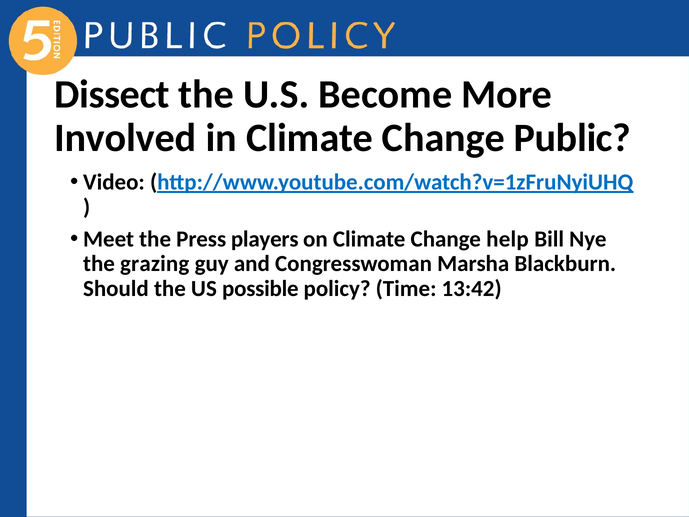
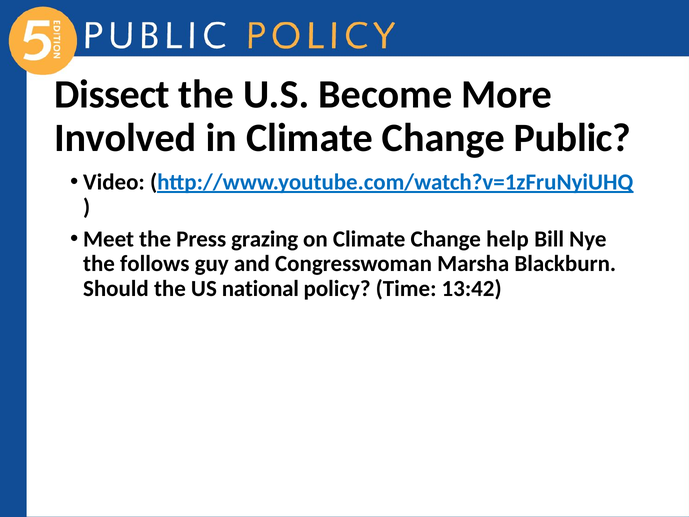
players: players -> grazing
grazing: grazing -> follows
possible: possible -> national
